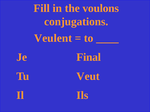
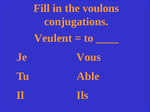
Final: Final -> Vous
Veut: Veut -> Able
